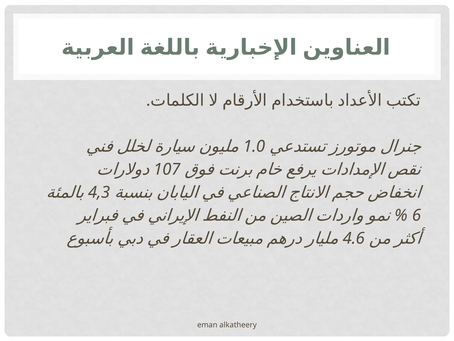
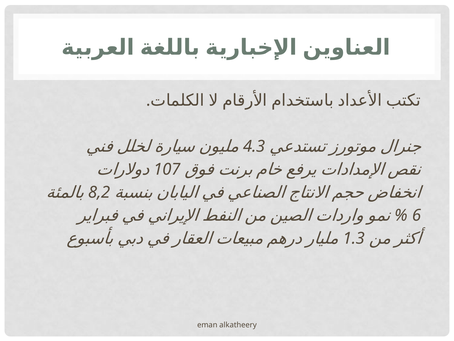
1.0: 1.0 -> 4.3
4,3: 4,3 -> 8,2
4.6: 4.6 -> 1.3
